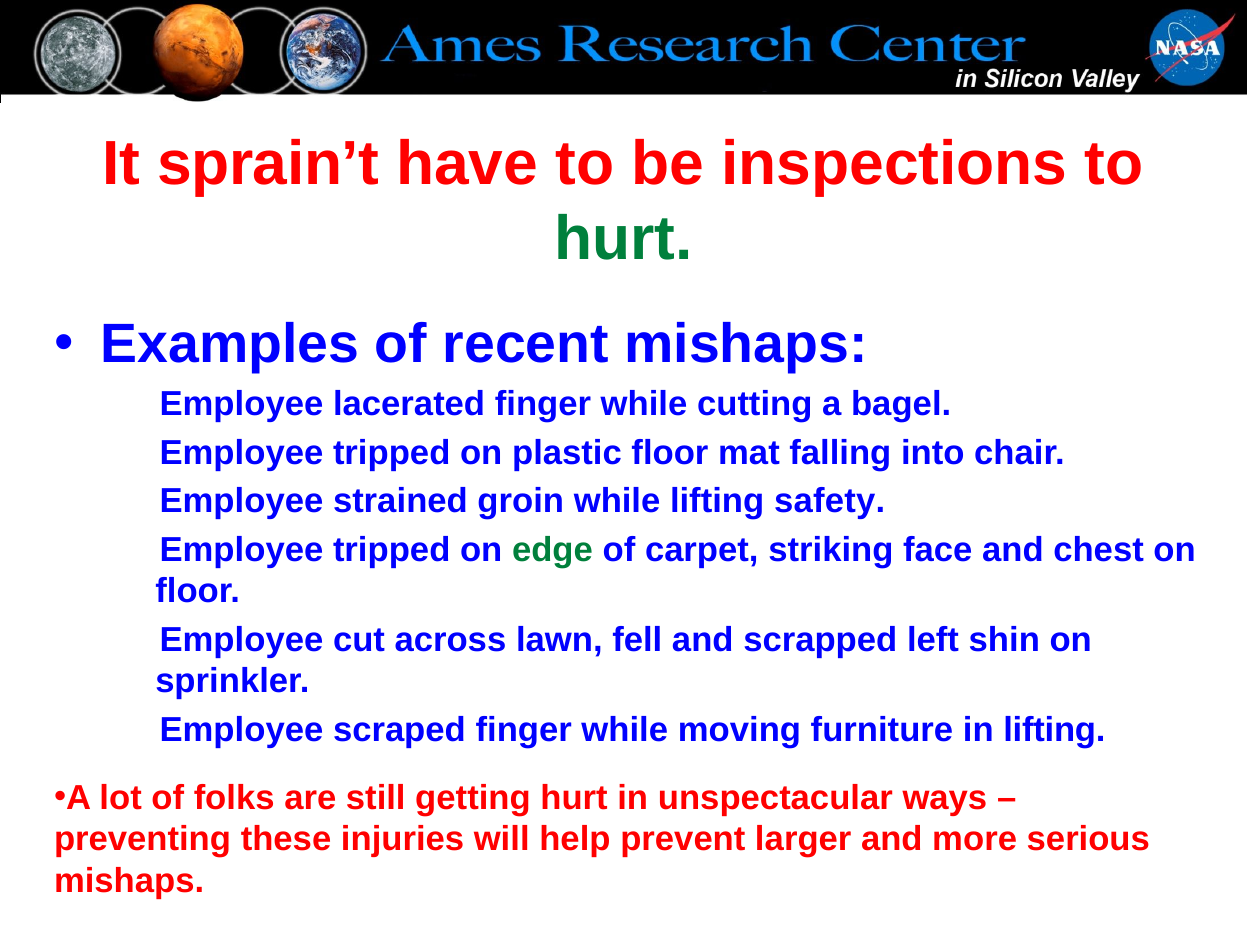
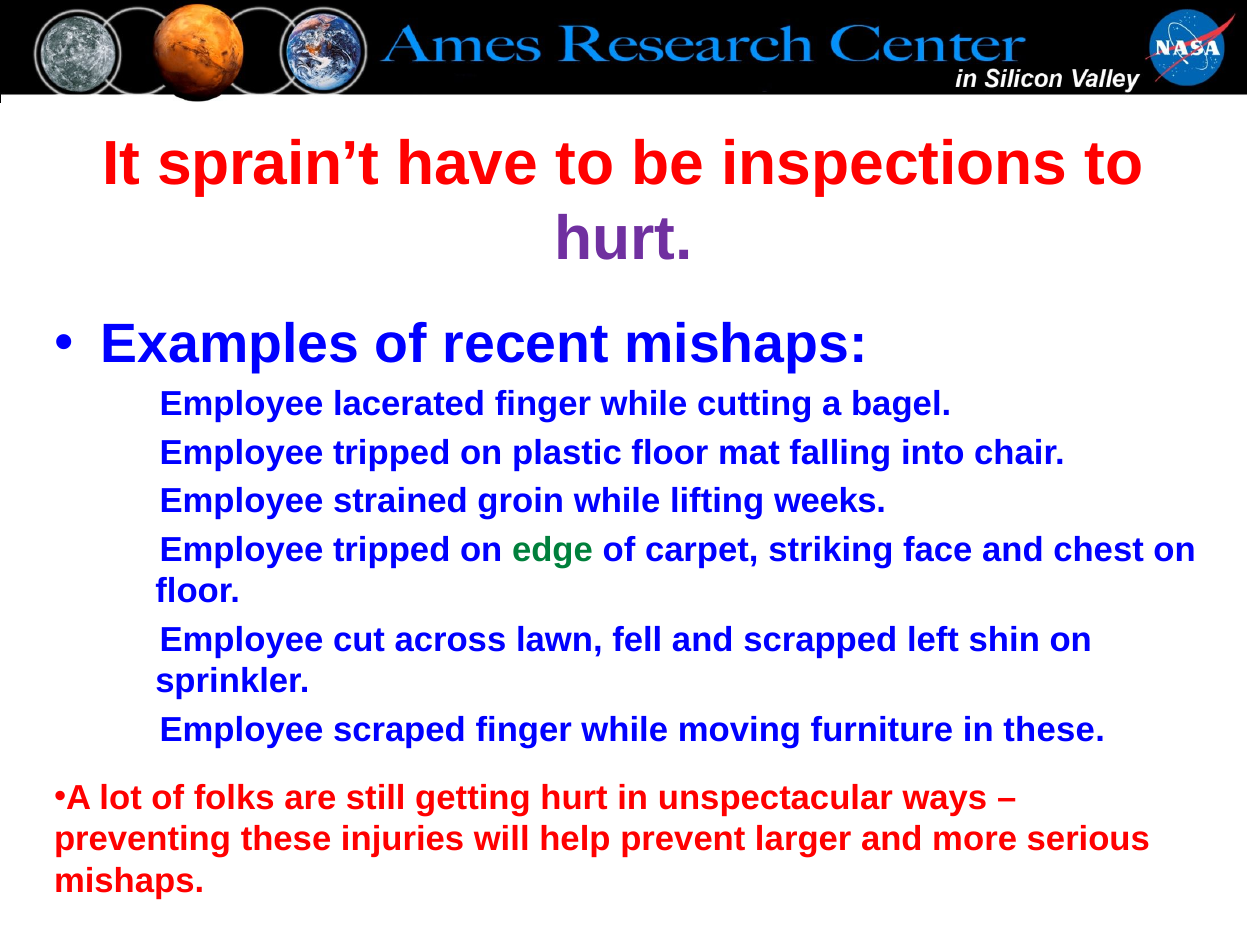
hurt at (623, 239) colour: green -> purple
safety: safety -> weeks
in lifting: lifting -> these
